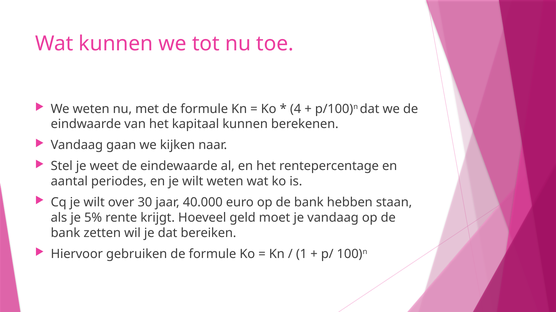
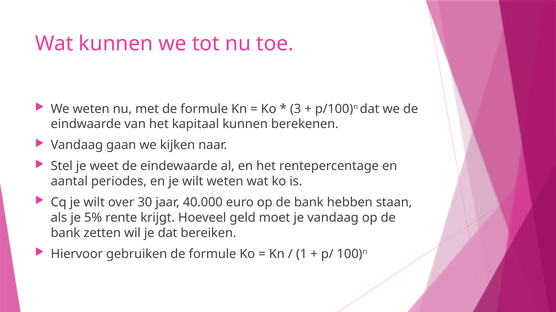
4: 4 -> 3
